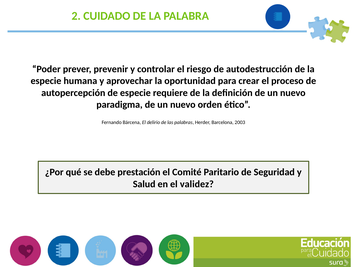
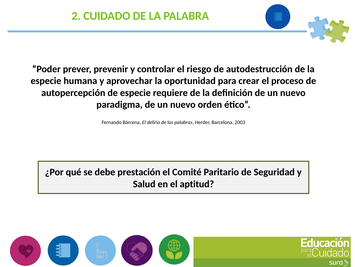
validez: validez -> aptitud
